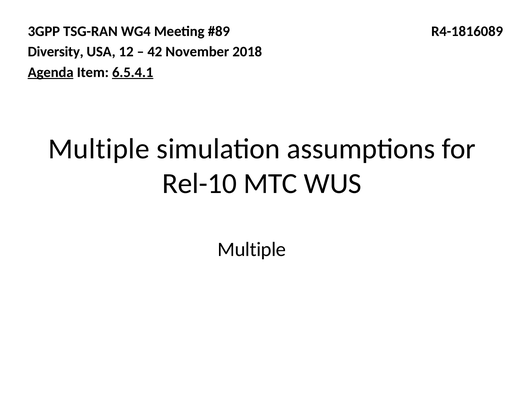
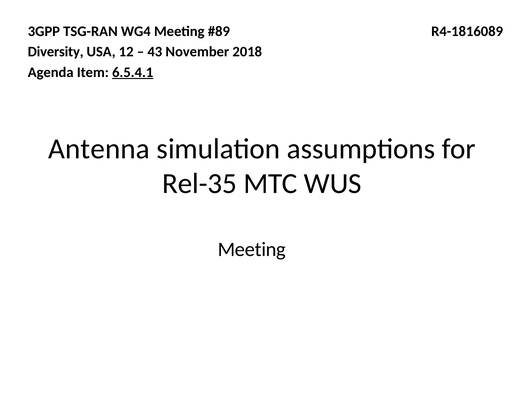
42: 42 -> 43
Agenda underline: present -> none
Multiple at (99, 149): Multiple -> Antenna
Rel-10: Rel-10 -> Rel-35
Multiple at (252, 249): Multiple -> Meeting
